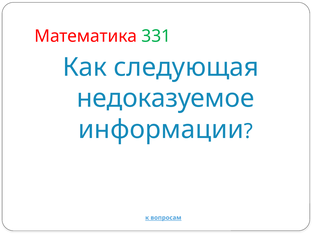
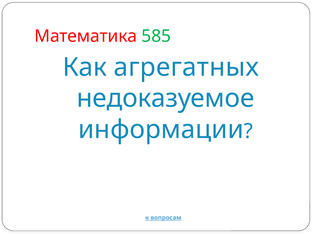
331: 331 -> 585
следующая: следующая -> агрегатных
